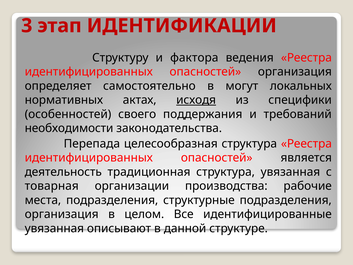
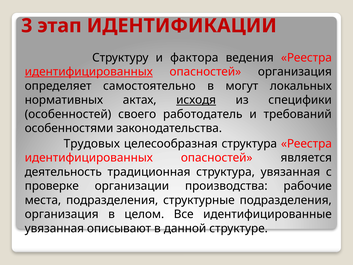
идентифицированных at (89, 72) underline: none -> present
поддержания: поддержания -> работодатель
необходимости: необходимости -> особенностями
Перепада: Перепада -> Трудовых
товарная: товарная -> проверке
